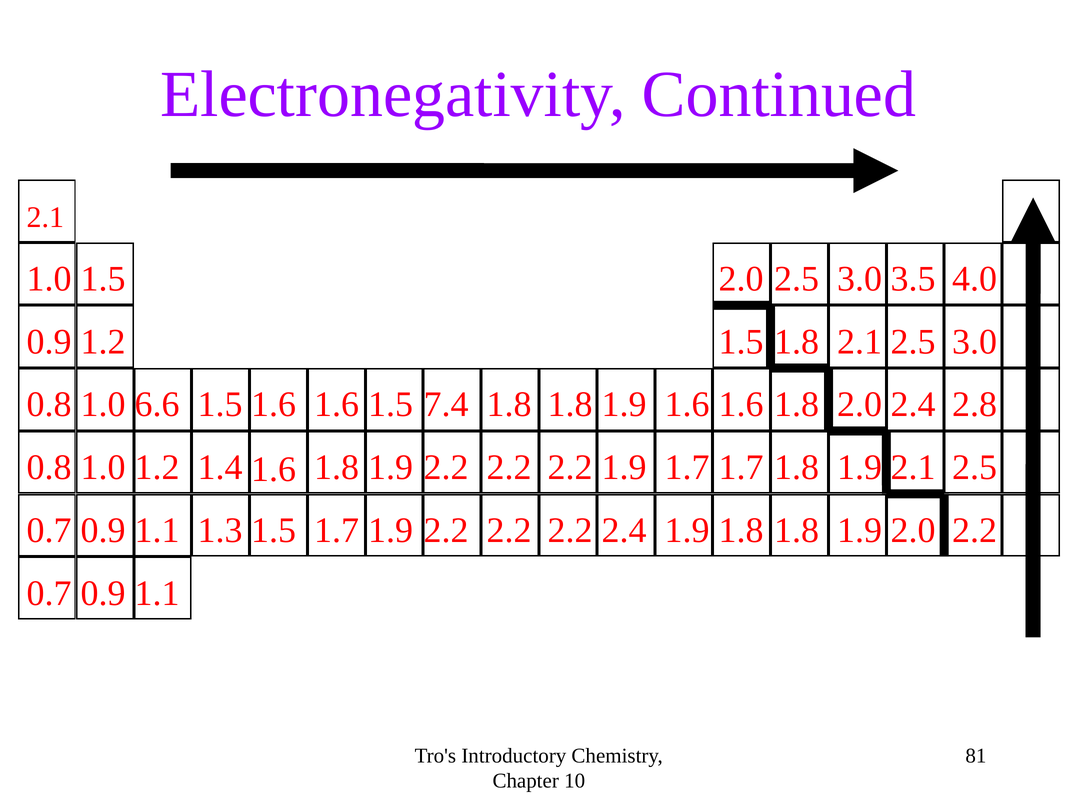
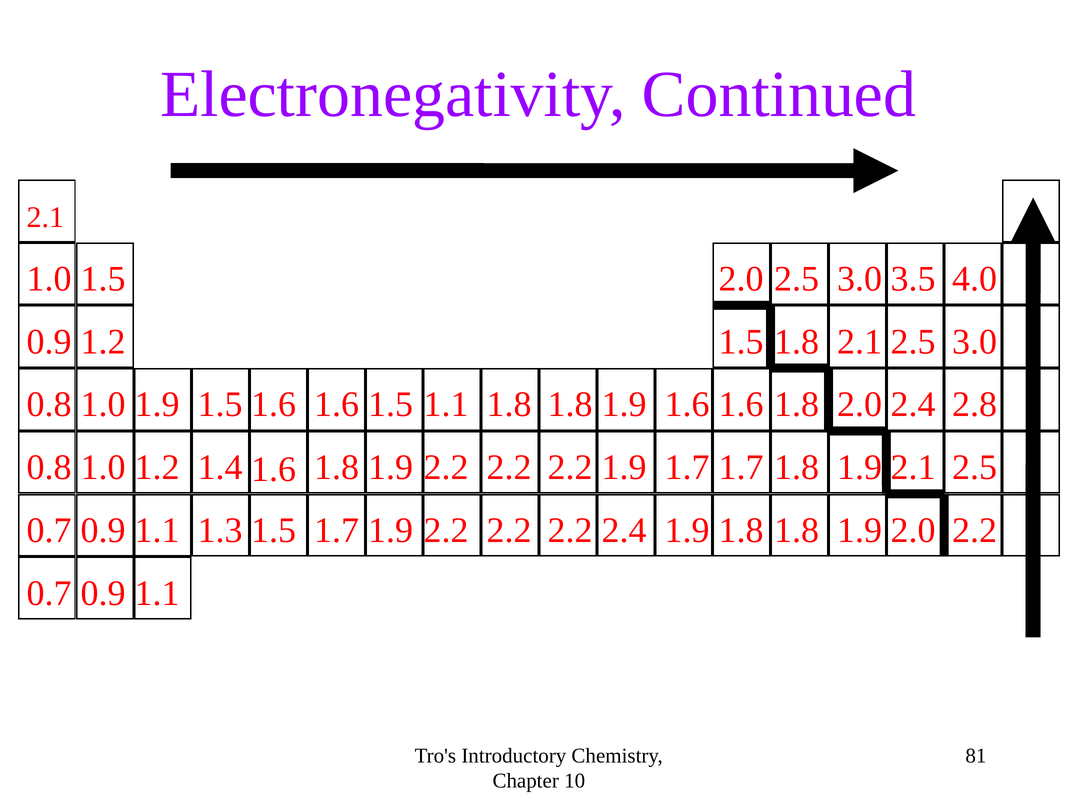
6.6 at (157, 405): 6.6 -> 1.9
7.4 at (446, 405): 7.4 -> 1.1
